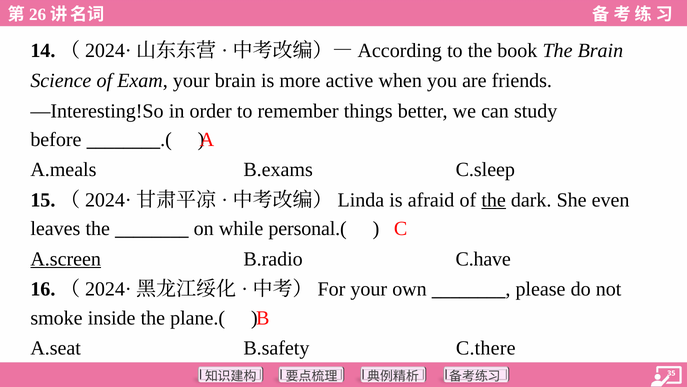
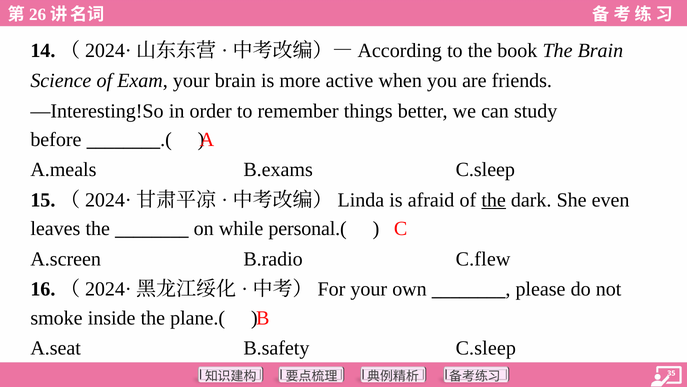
A.screen underline: present -> none
C.have: C.have -> C.flew
B.safety C.there: C.there -> C.sleep
